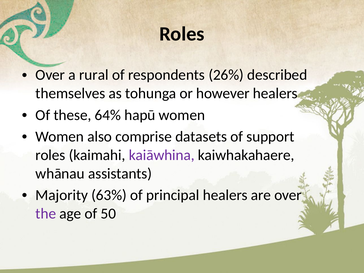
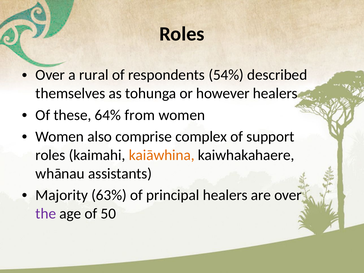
26%: 26% -> 54%
hapū: hapū -> from
datasets: datasets -> complex
kaiāwhina colour: purple -> orange
